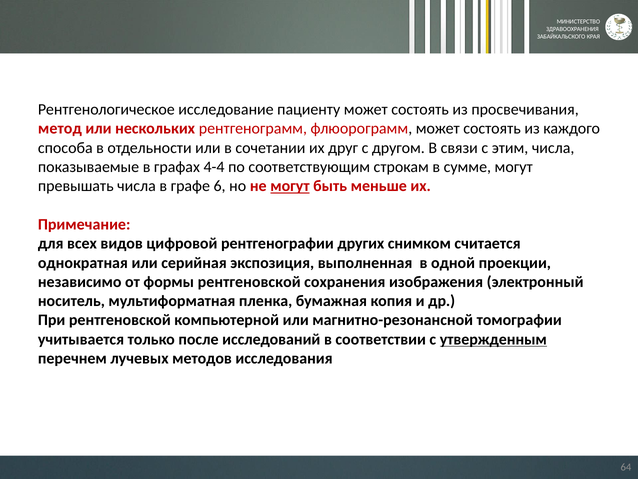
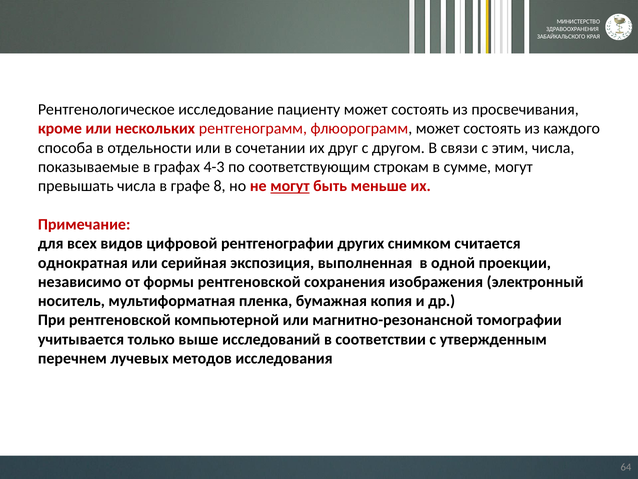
метод: метод -> кроме
4-4: 4-4 -> 4-3
6: 6 -> 8
после: после -> выше
утвержденным underline: present -> none
